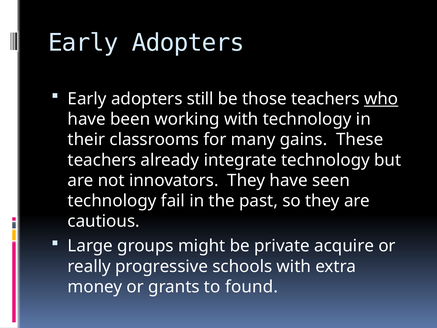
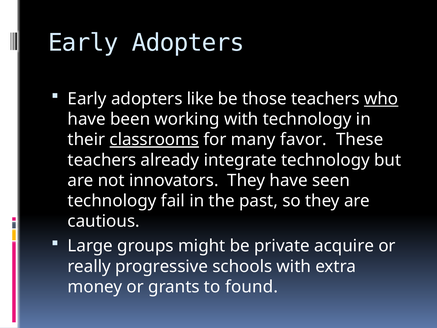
still: still -> like
classrooms underline: none -> present
gains: gains -> favor
